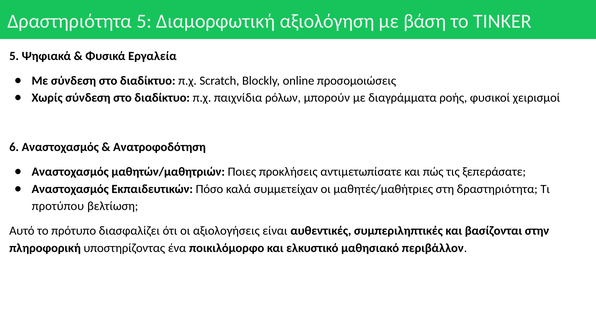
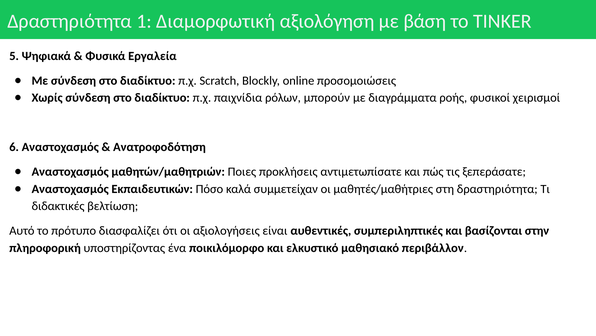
Δραστηριότητα 5: 5 -> 1
προτύπου: προτύπου -> διδακτικές
